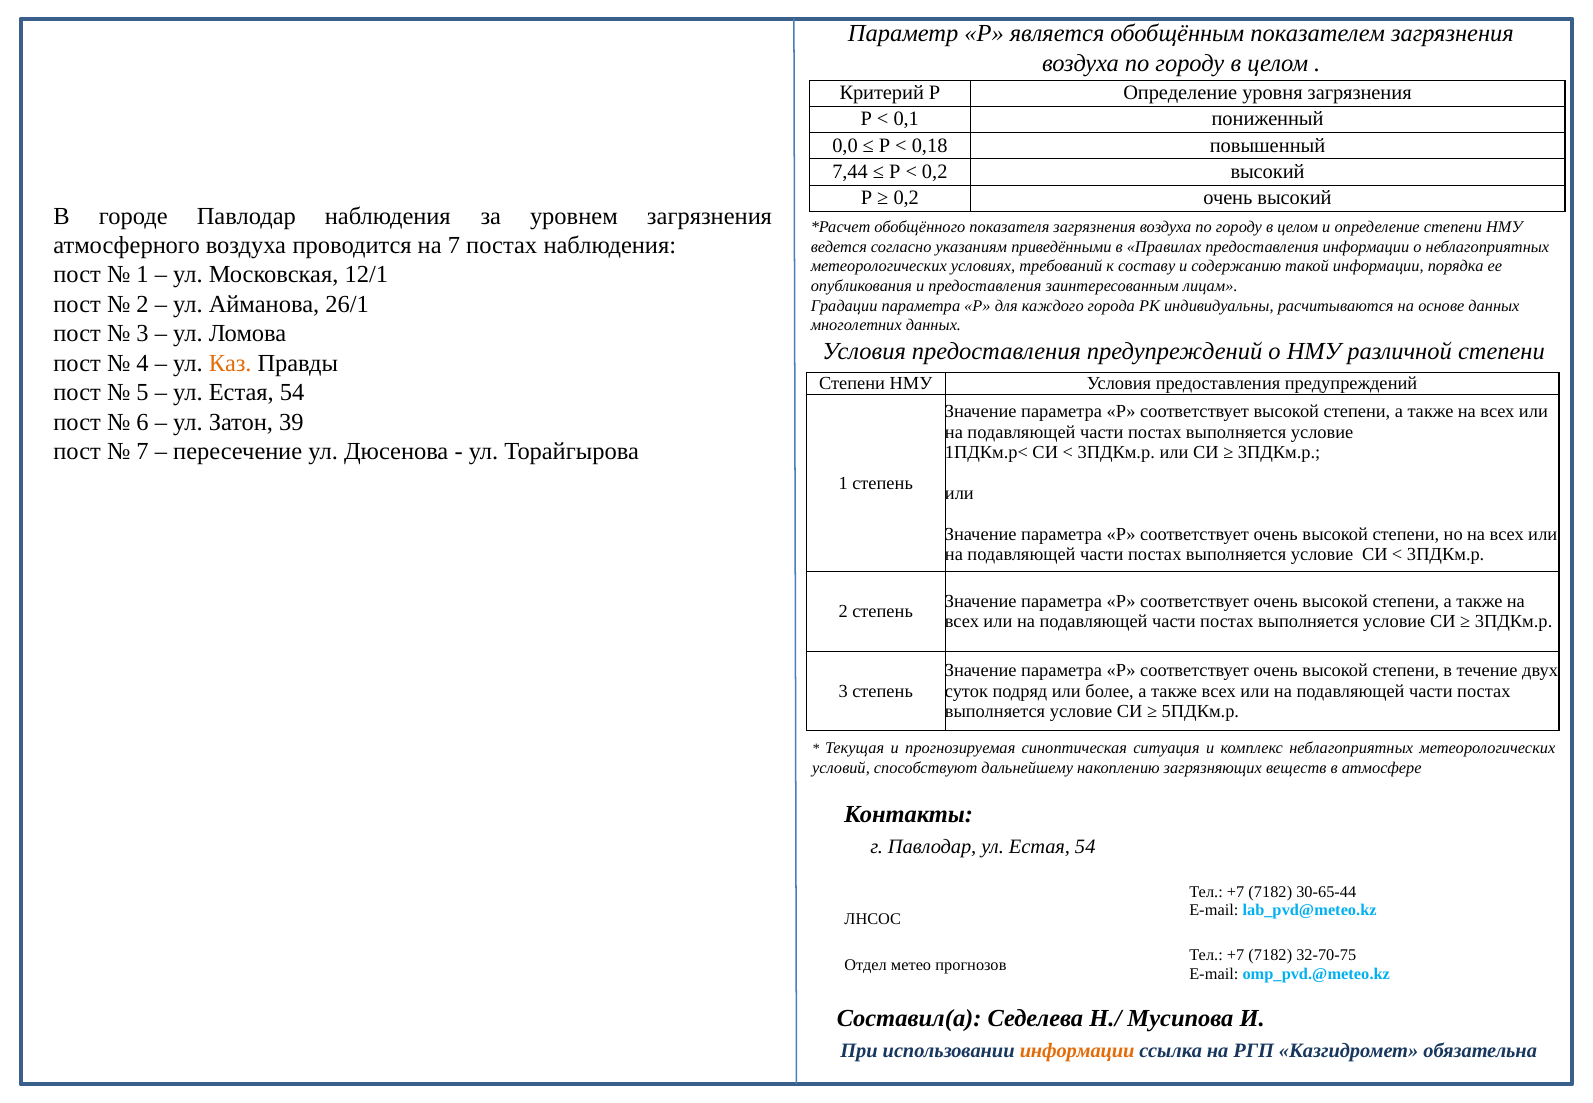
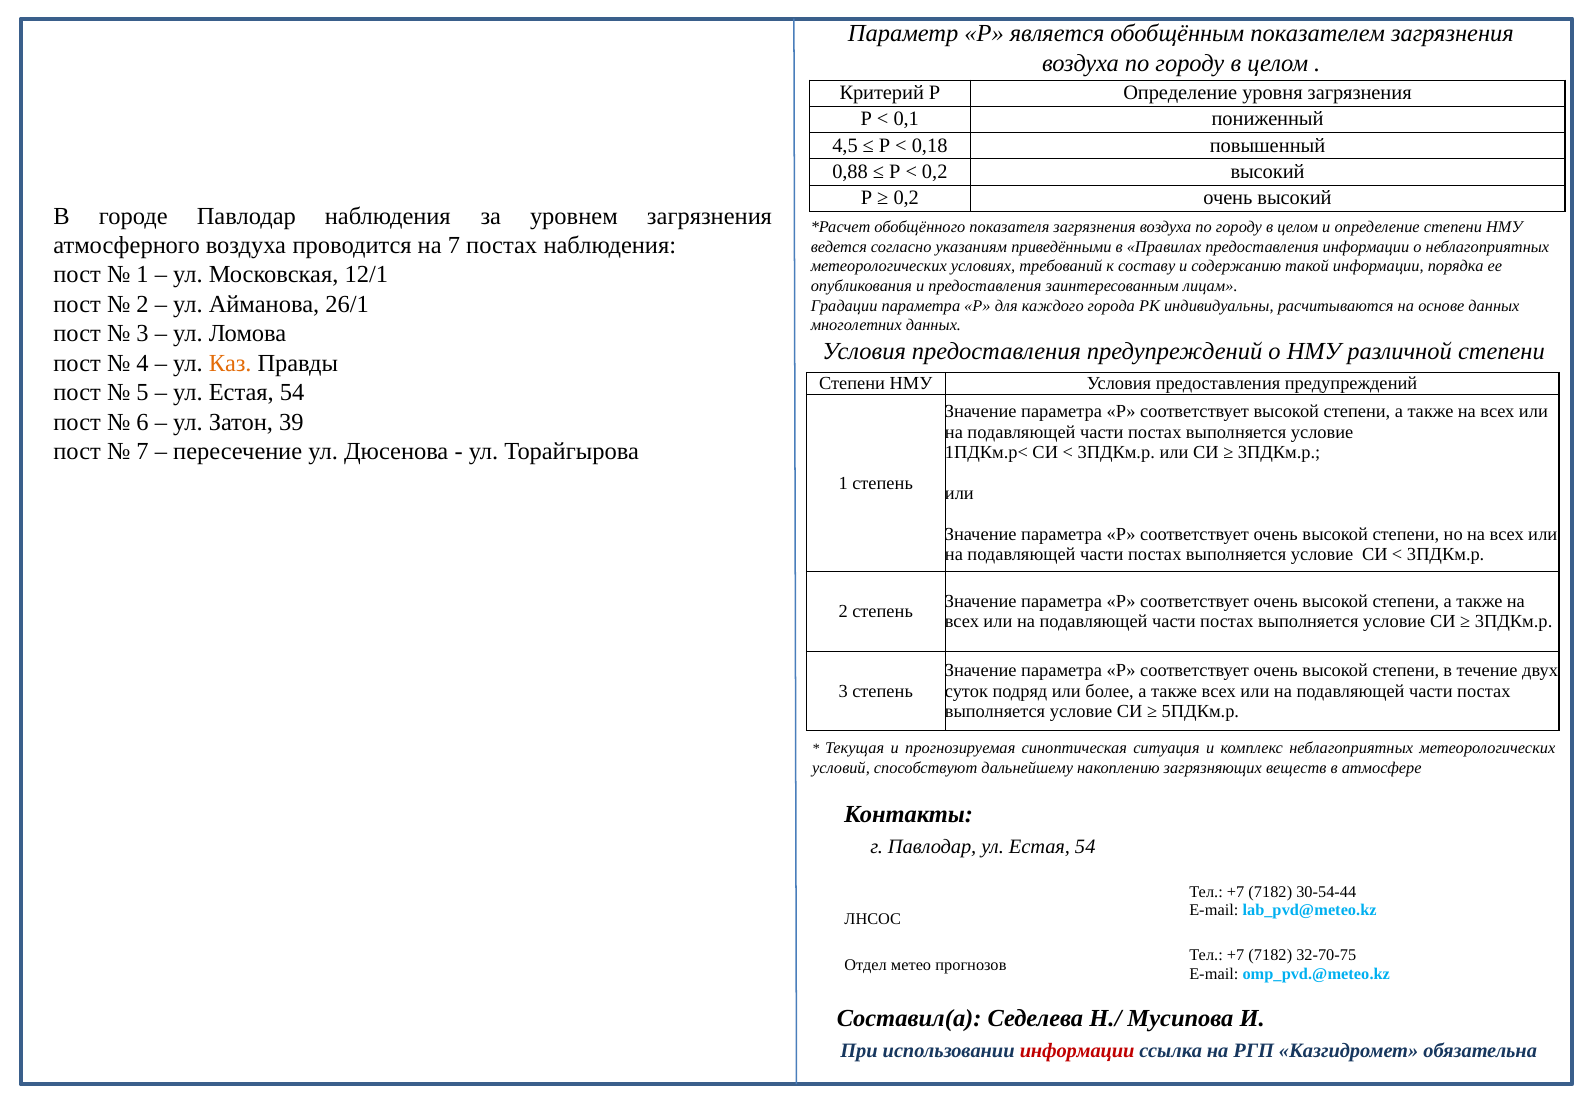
0,0: 0,0 -> 4,5
7,44: 7,44 -> 0,88
30-65-44: 30-65-44 -> 30-54-44
информации at (1077, 1050) colour: orange -> red
